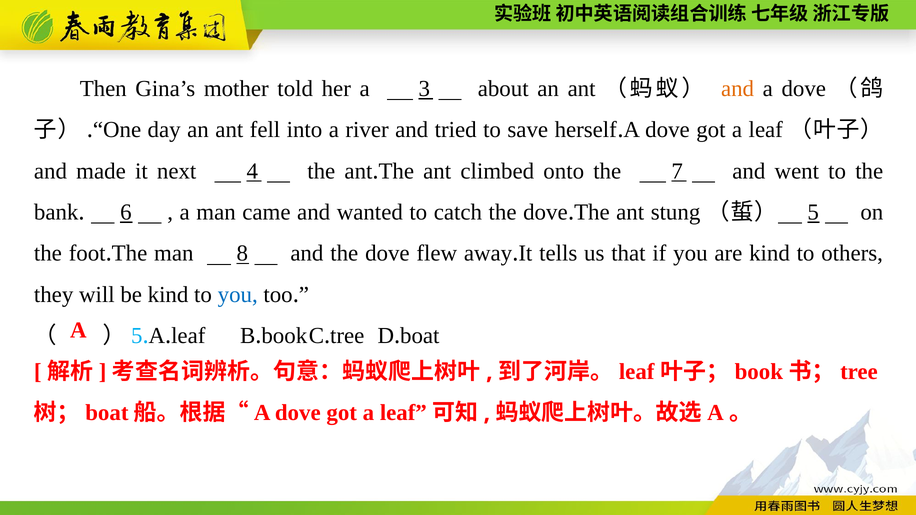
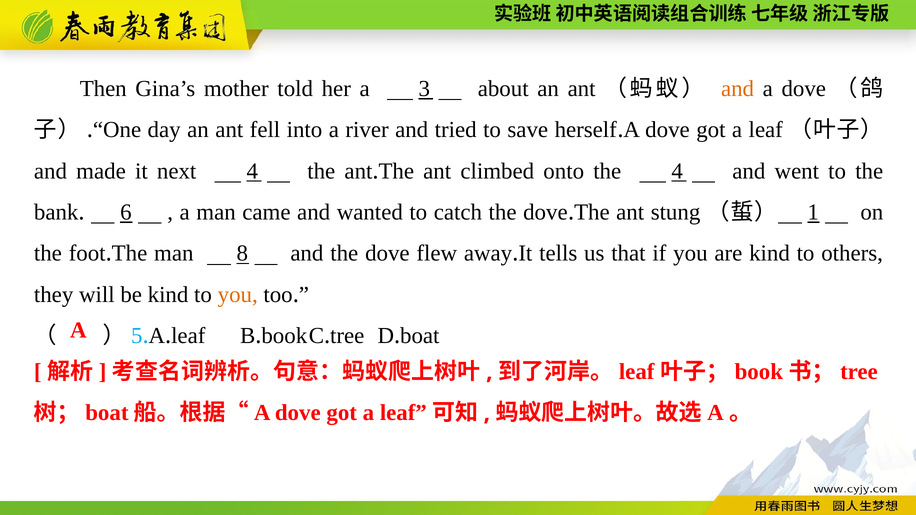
the 7: 7 -> 4
5: 5 -> 1
you at (238, 295) colour: blue -> orange
